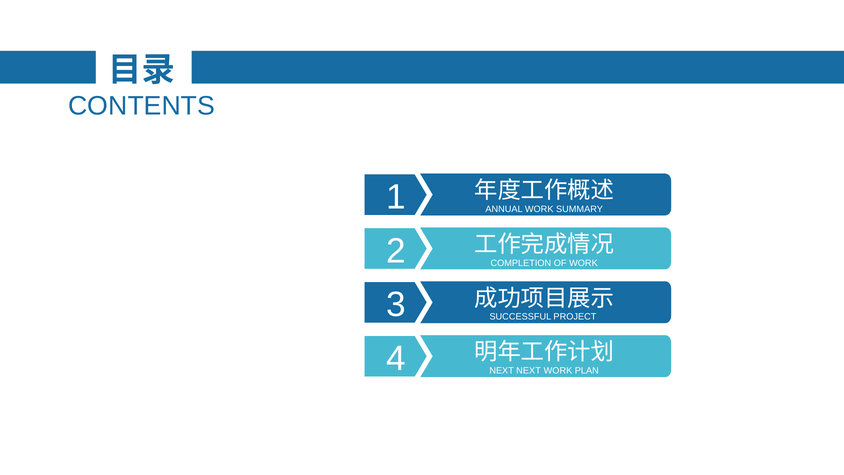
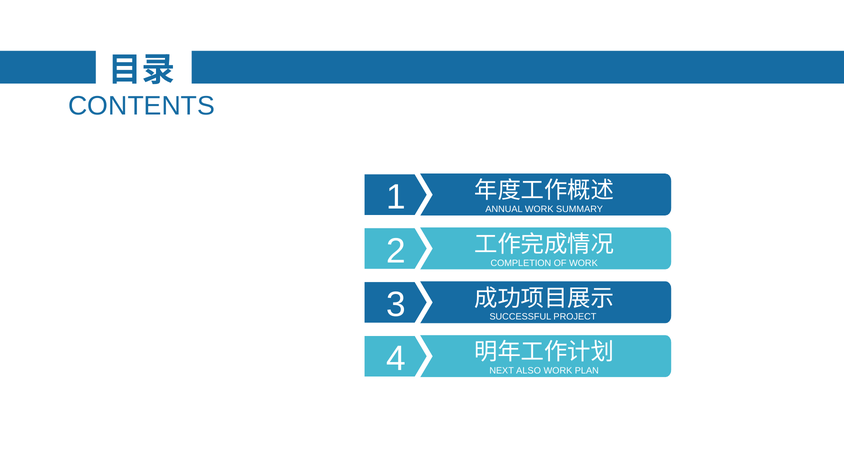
NEXT NEXT: NEXT -> ALSO
